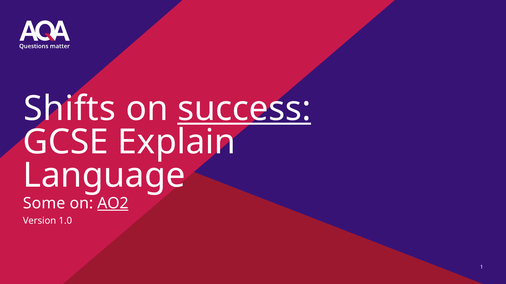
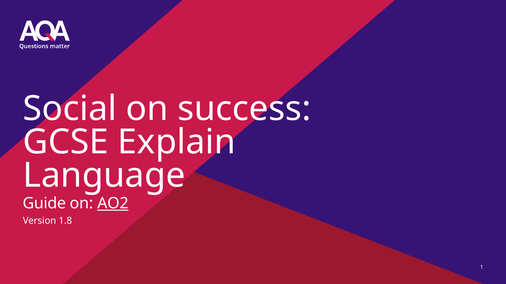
Shifts: Shifts -> Social
success underline: present -> none
Some: Some -> Guide
1.0: 1.0 -> 1.8
